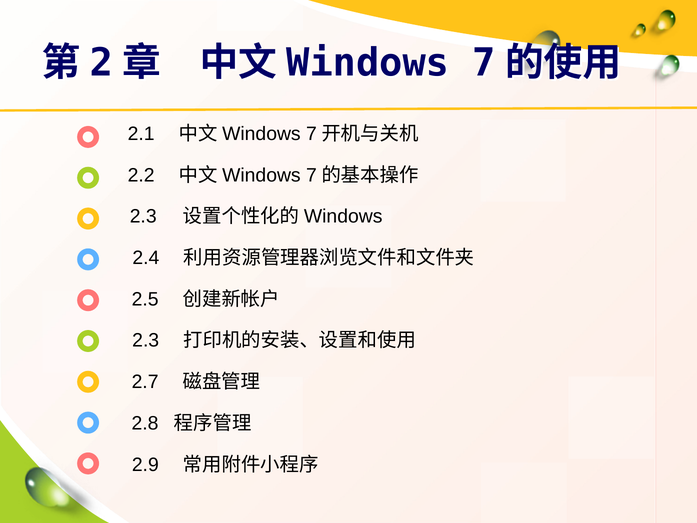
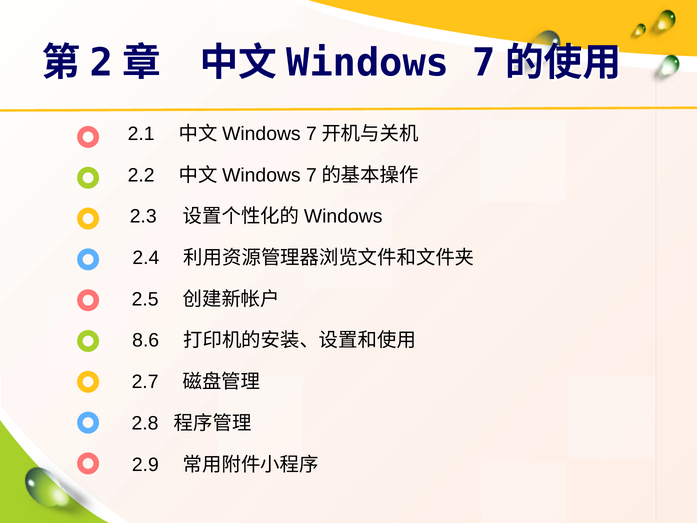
2.3 at (146, 340): 2.3 -> 8.6
